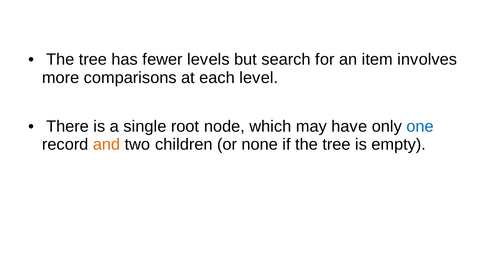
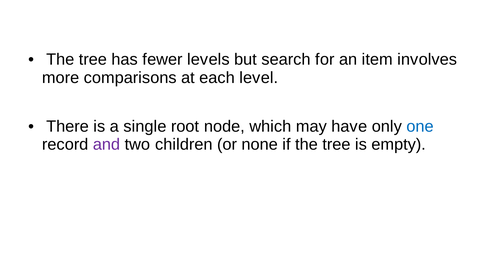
and colour: orange -> purple
